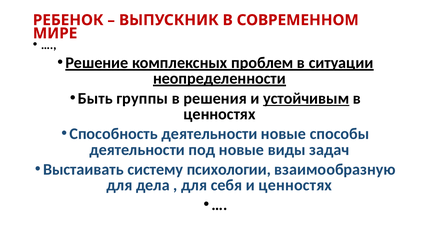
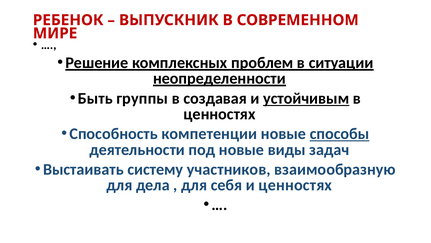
решения: решения -> создавая
Способность деятельности: деятельности -> компетенции
способы underline: none -> present
психологии: психологии -> участников
